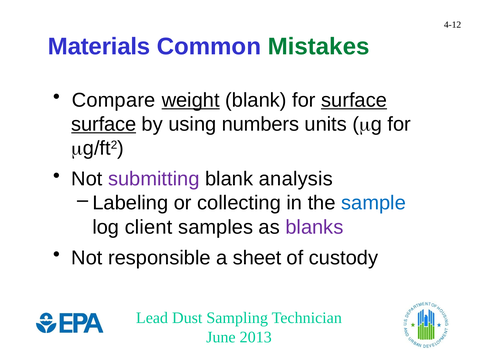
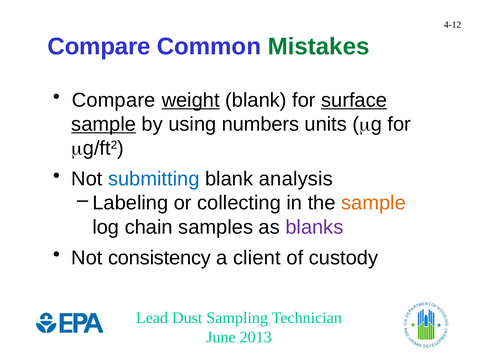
Materials at (99, 47): Materials -> Compare
surface at (104, 124): surface -> sample
submitting colour: purple -> blue
sample at (374, 203) colour: blue -> orange
client: client -> chain
responsible: responsible -> consistency
sheet: sheet -> client
